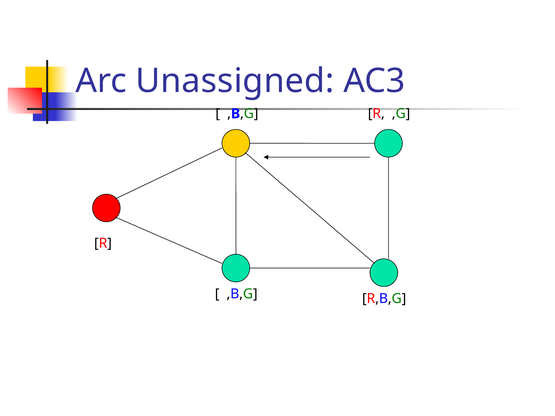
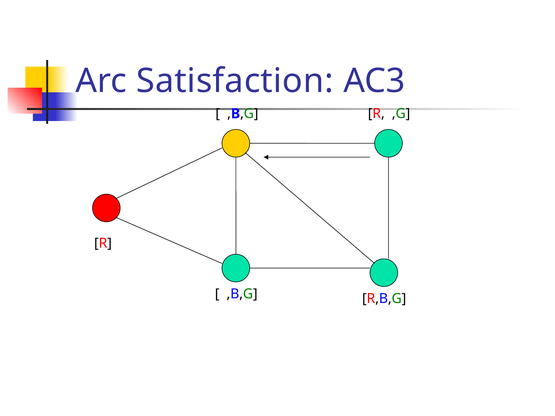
Unassigned: Unassigned -> Satisfaction
